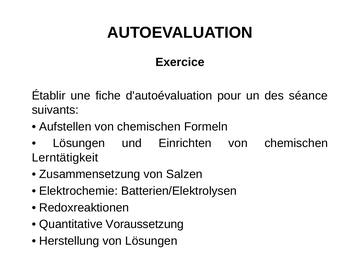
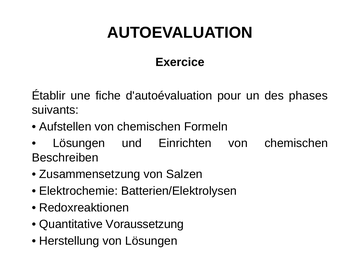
séance: séance -> phases
Lerntätigkeit: Lerntätigkeit -> Beschreiben
